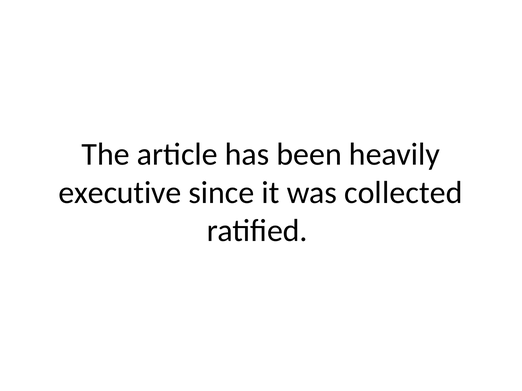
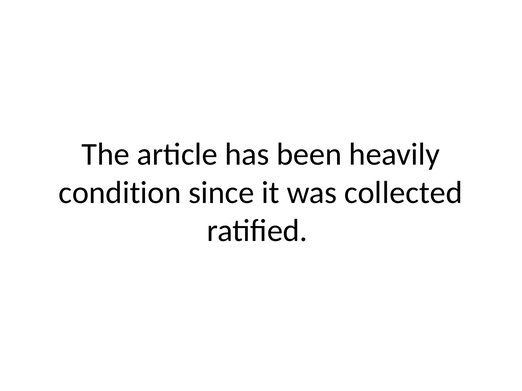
executive: executive -> condition
